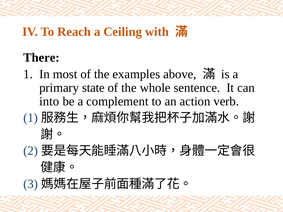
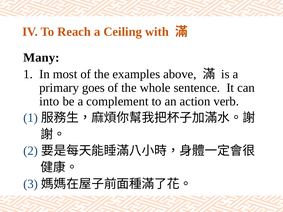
There: There -> Many
state: state -> goes
